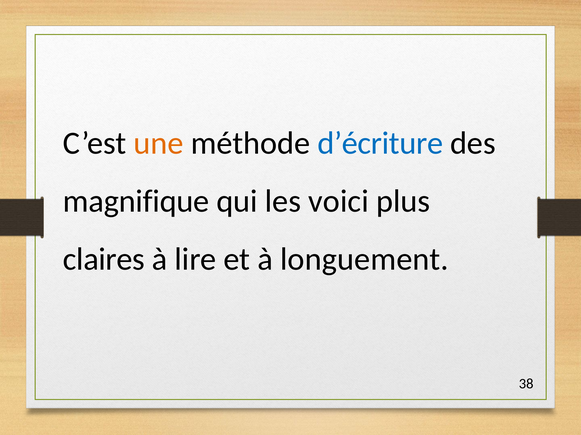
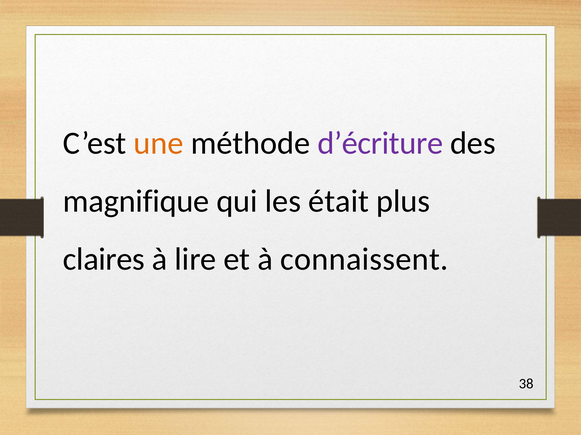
d’écriture colour: blue -> purple
voici: voici -> était
longuement: longuement -> connaissent
